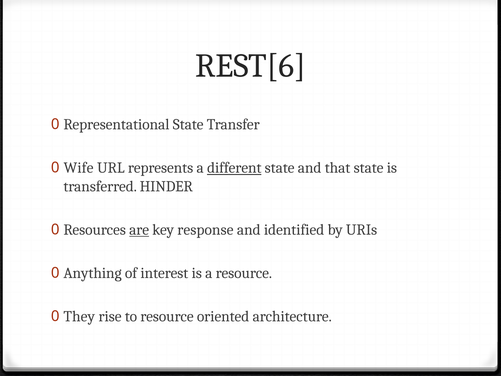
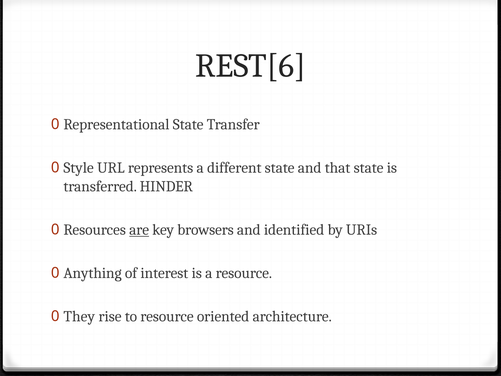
Wife: Wife -> Style
different underline: present -> none
response: response -> browsers
